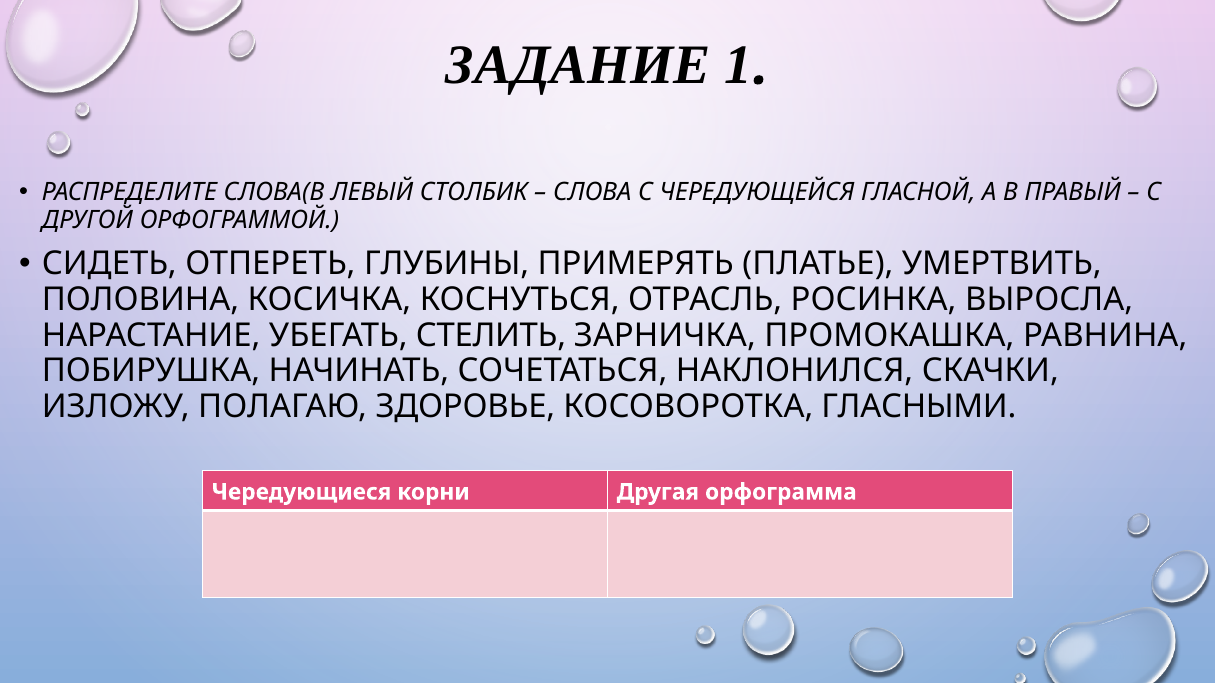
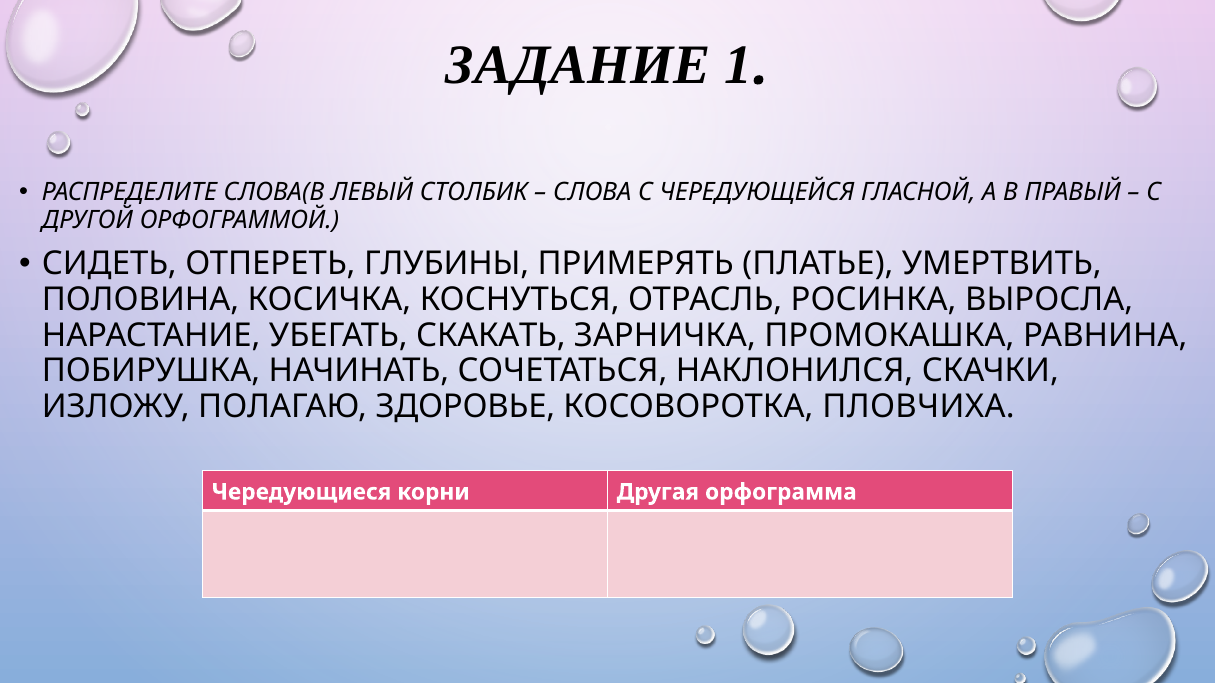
СТЕЛИТЬ: СТЕЛИТЬ -> СКАКАТЬ
ГЛАСНЫМИ: ГЛАСНЫМИ -> ПЛОВЧИХА
